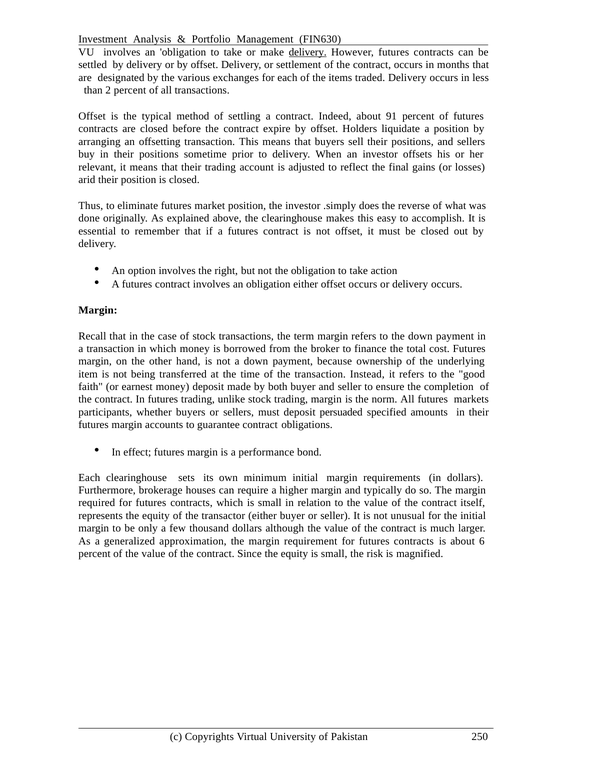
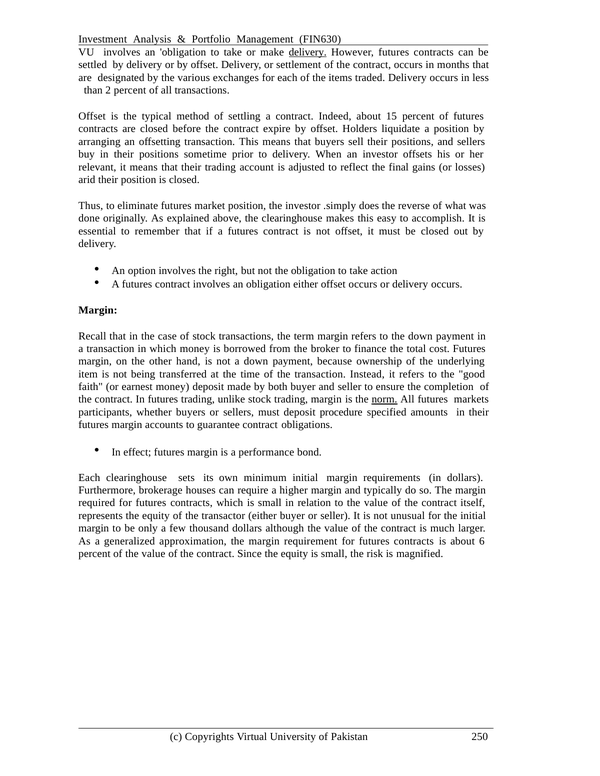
91: 91 -> 15
norm underline: none -> present
persuaded: persuaded -> procedure
